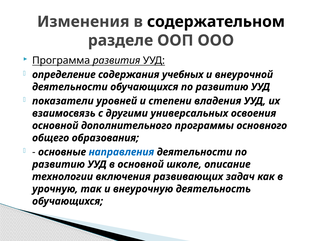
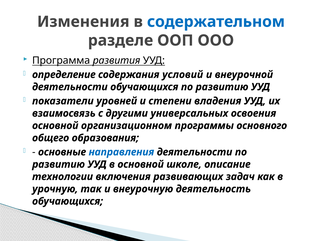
содержательном colour: black -> blue
учебных: учебных -> условий
дополнительного: дополнительного -> организационном
